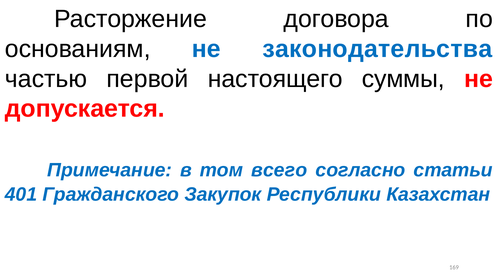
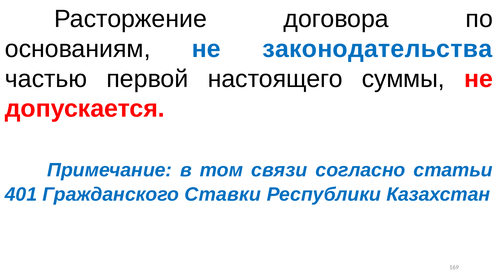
всего: всего -> связи
Закупок: Закупок -> Ставки
